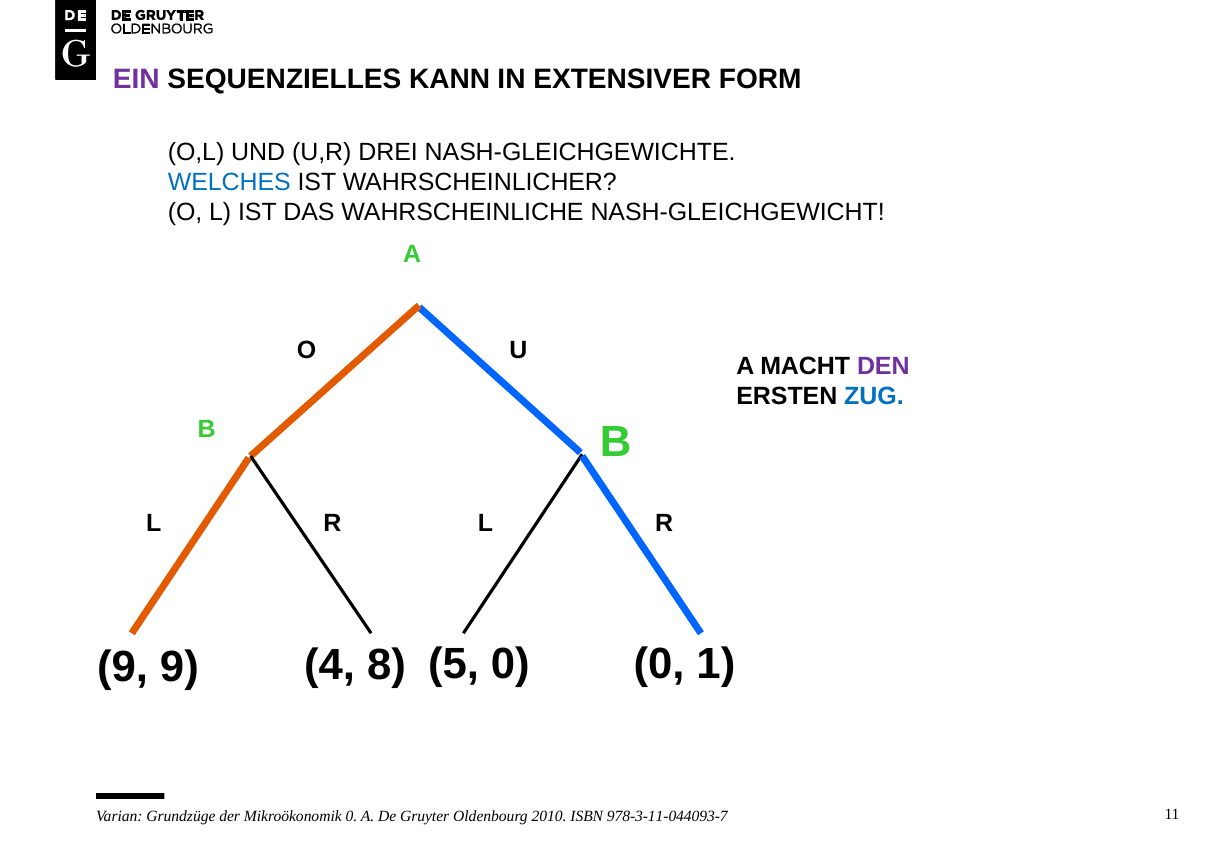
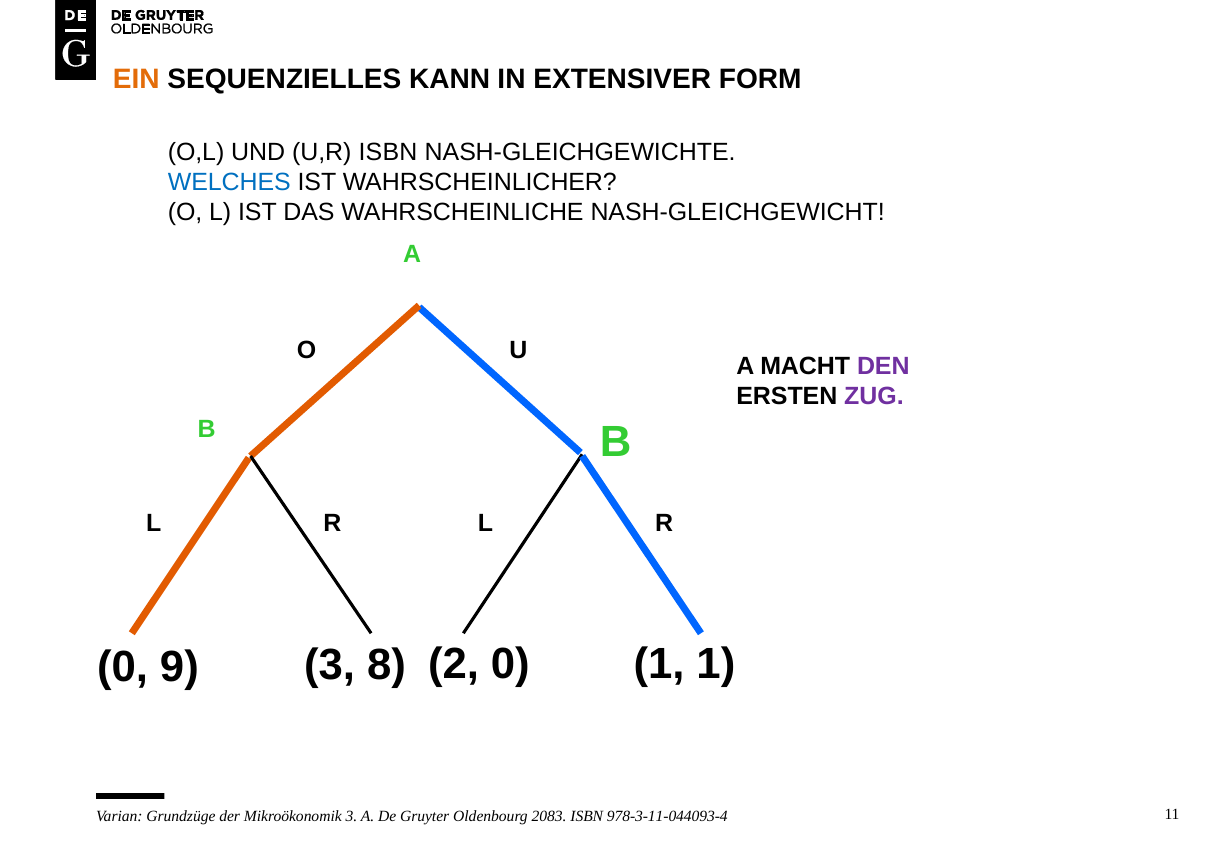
EIN colour: purple -> orange
U,R DREI: DREI -> ISBN
ZUG colour: blue -> purple
5: 5 -> 2
0 at (659, 664): 0 -> 1
4 at (330, 666): 4 -> 3
9 at (123, 668): 9 -> 0
Mikroökonomik 0: 0 -> 3
2010: 2010 -> 2083
978-3-11-044093-7: 978-3-11-044093-7 -> 978-3-11-044093-4
